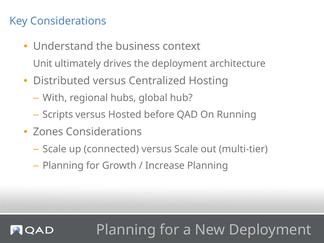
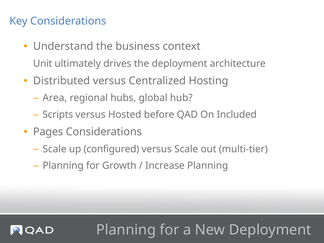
With: With -> Area
Running: Running -> Included
Zones: Zones -> Pages
connected: connected -> configured
